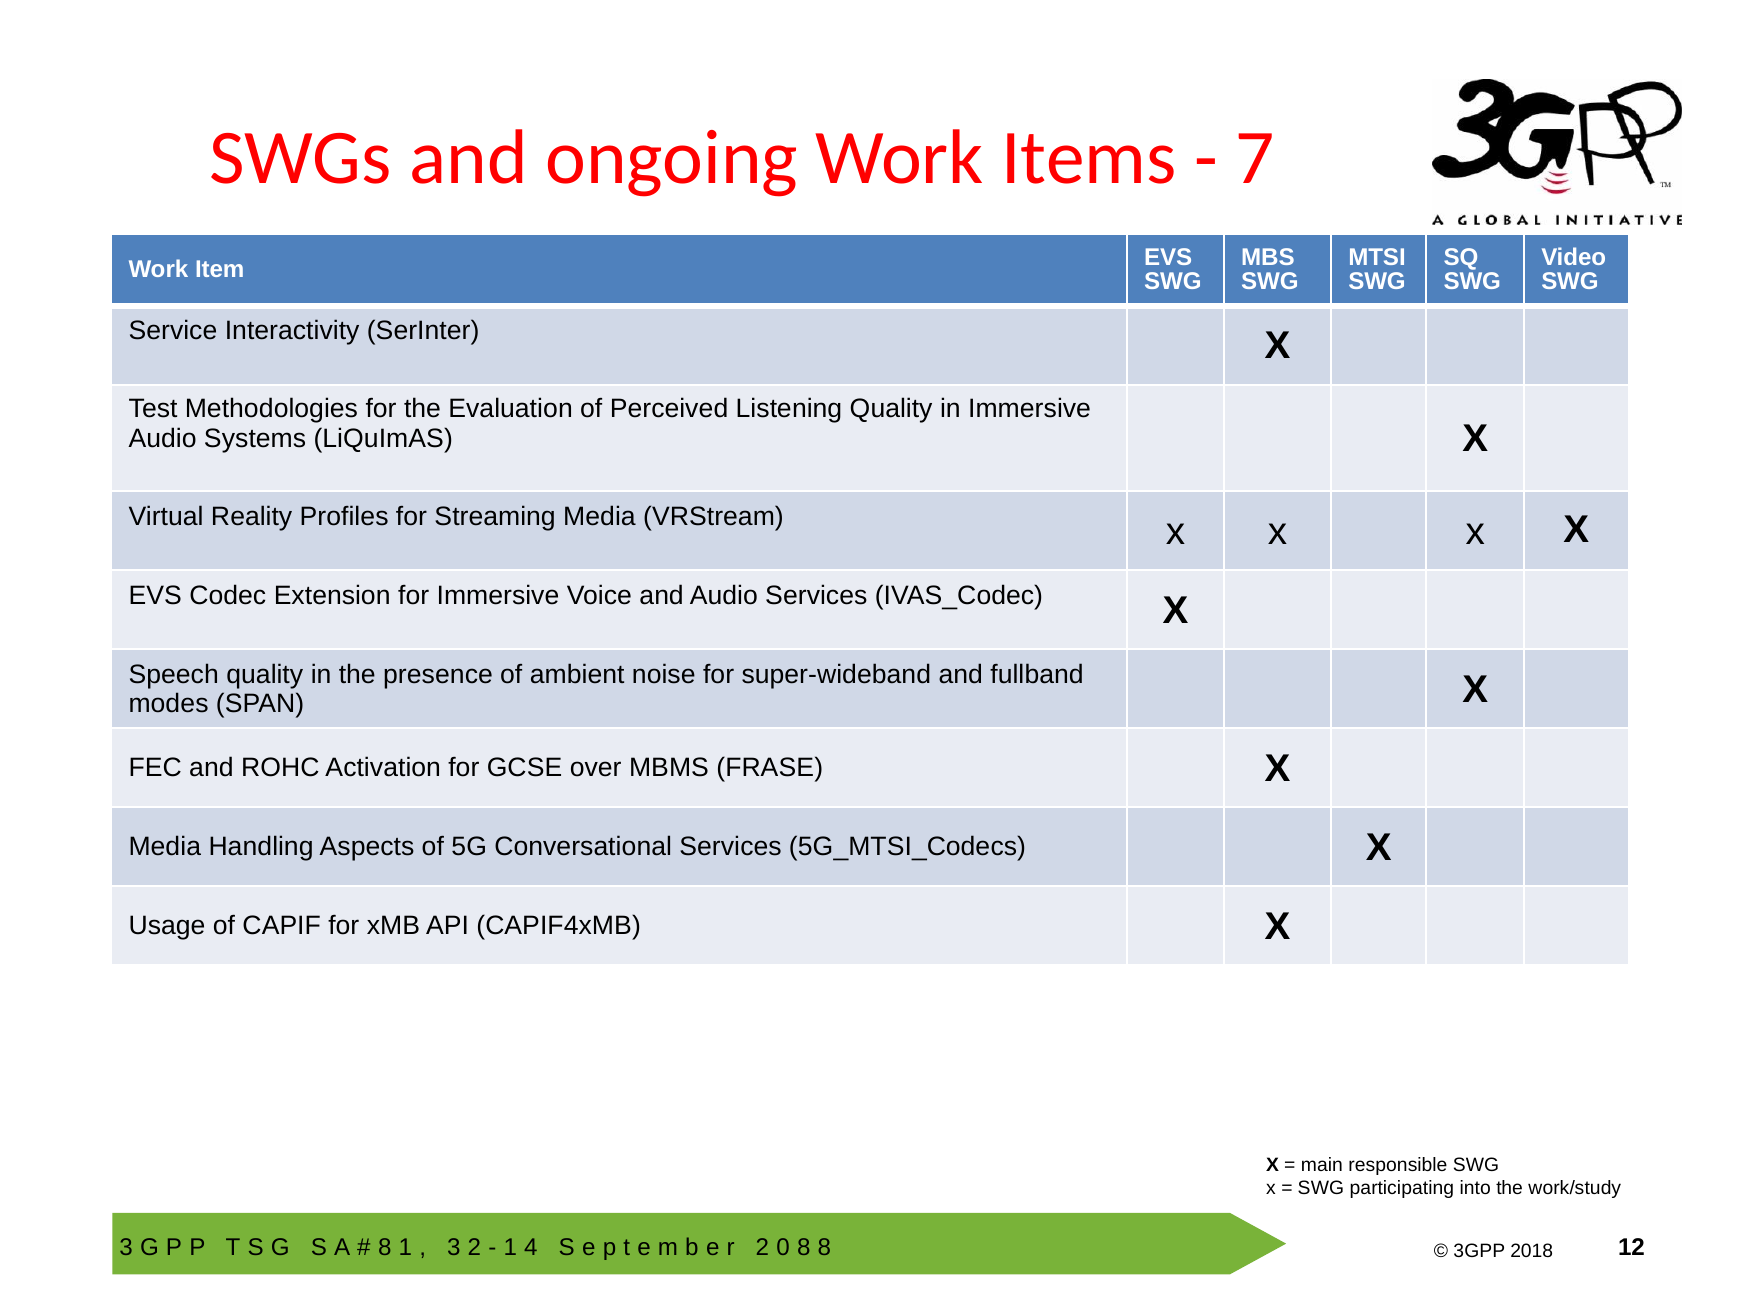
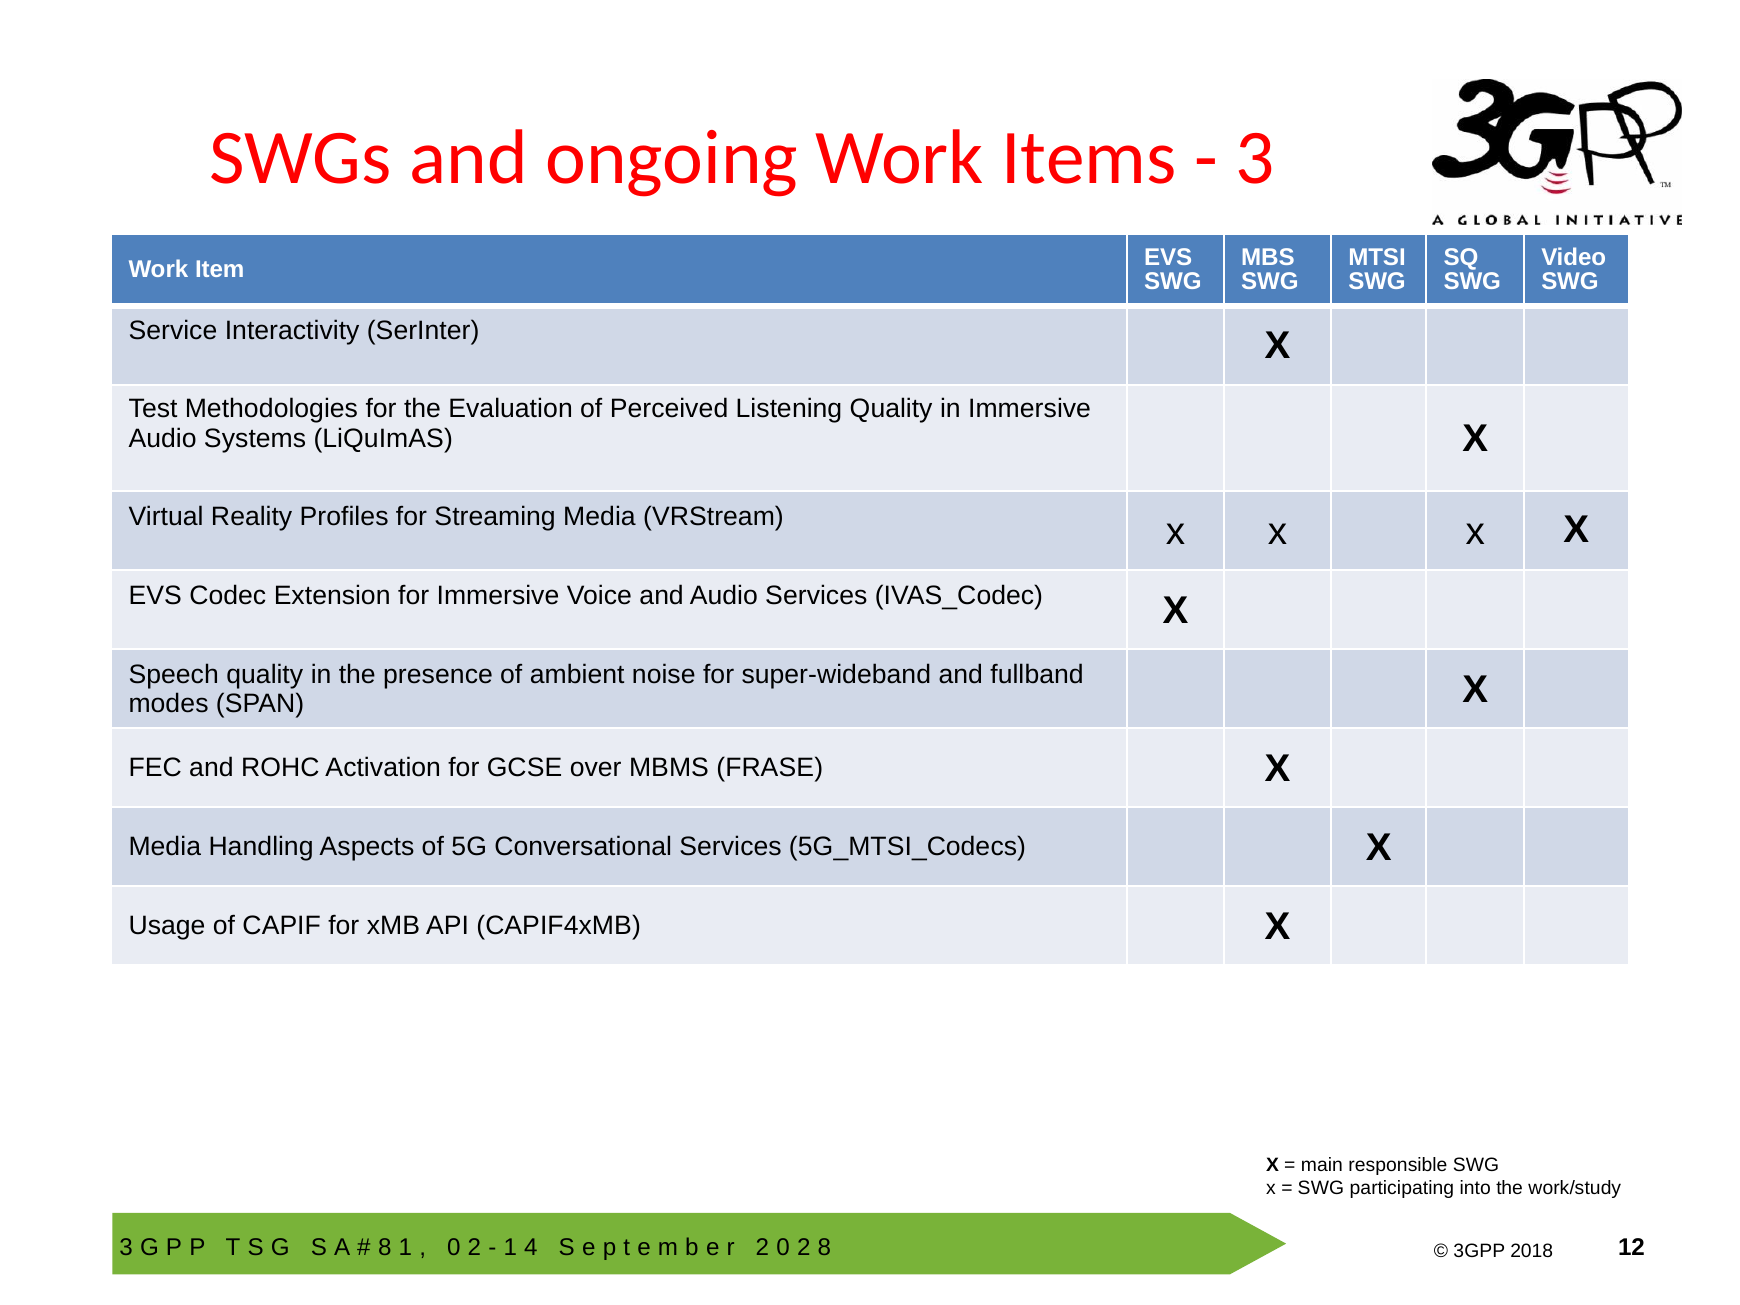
7 at (1255, 158): 7 -> 3
3 at (454, 1248): 3 -> 0
8 at (804, 1248): 8 -> 2
